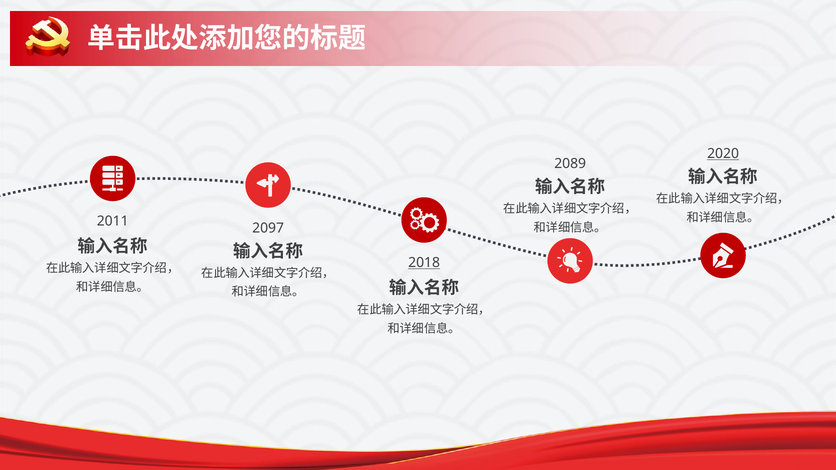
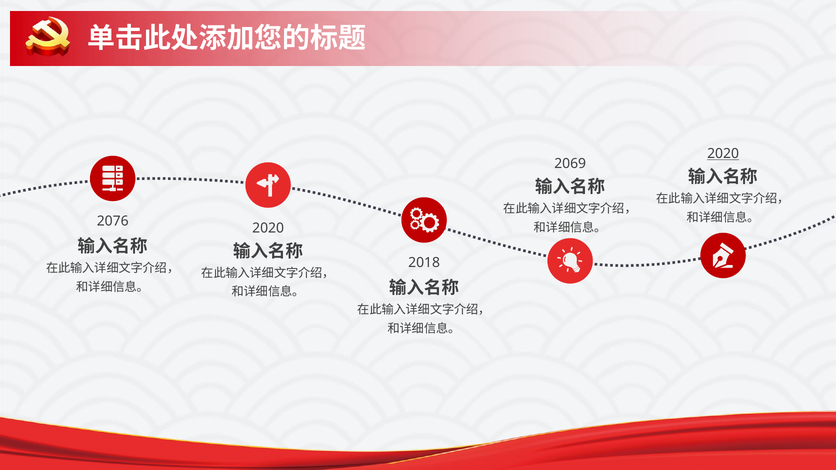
2089: 2089 -> 2069
2011: 2011 -> 2076
2097 at (268, 228): 2097 -> 2020
2018 underline: present -> none
